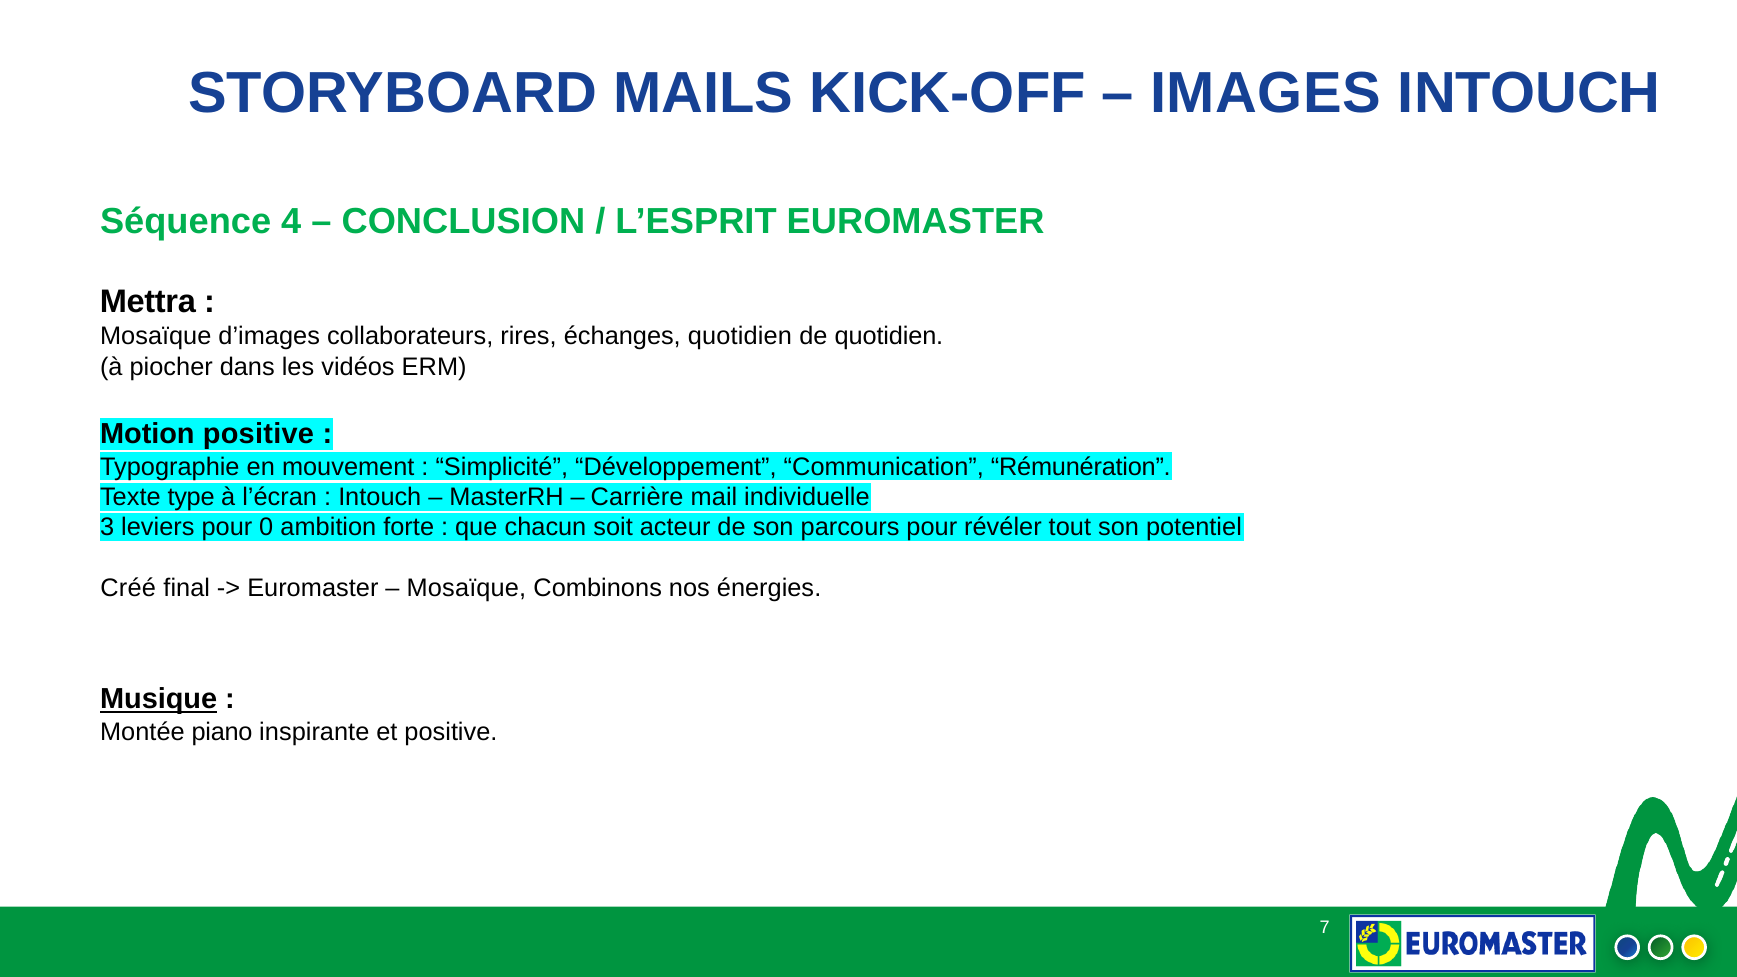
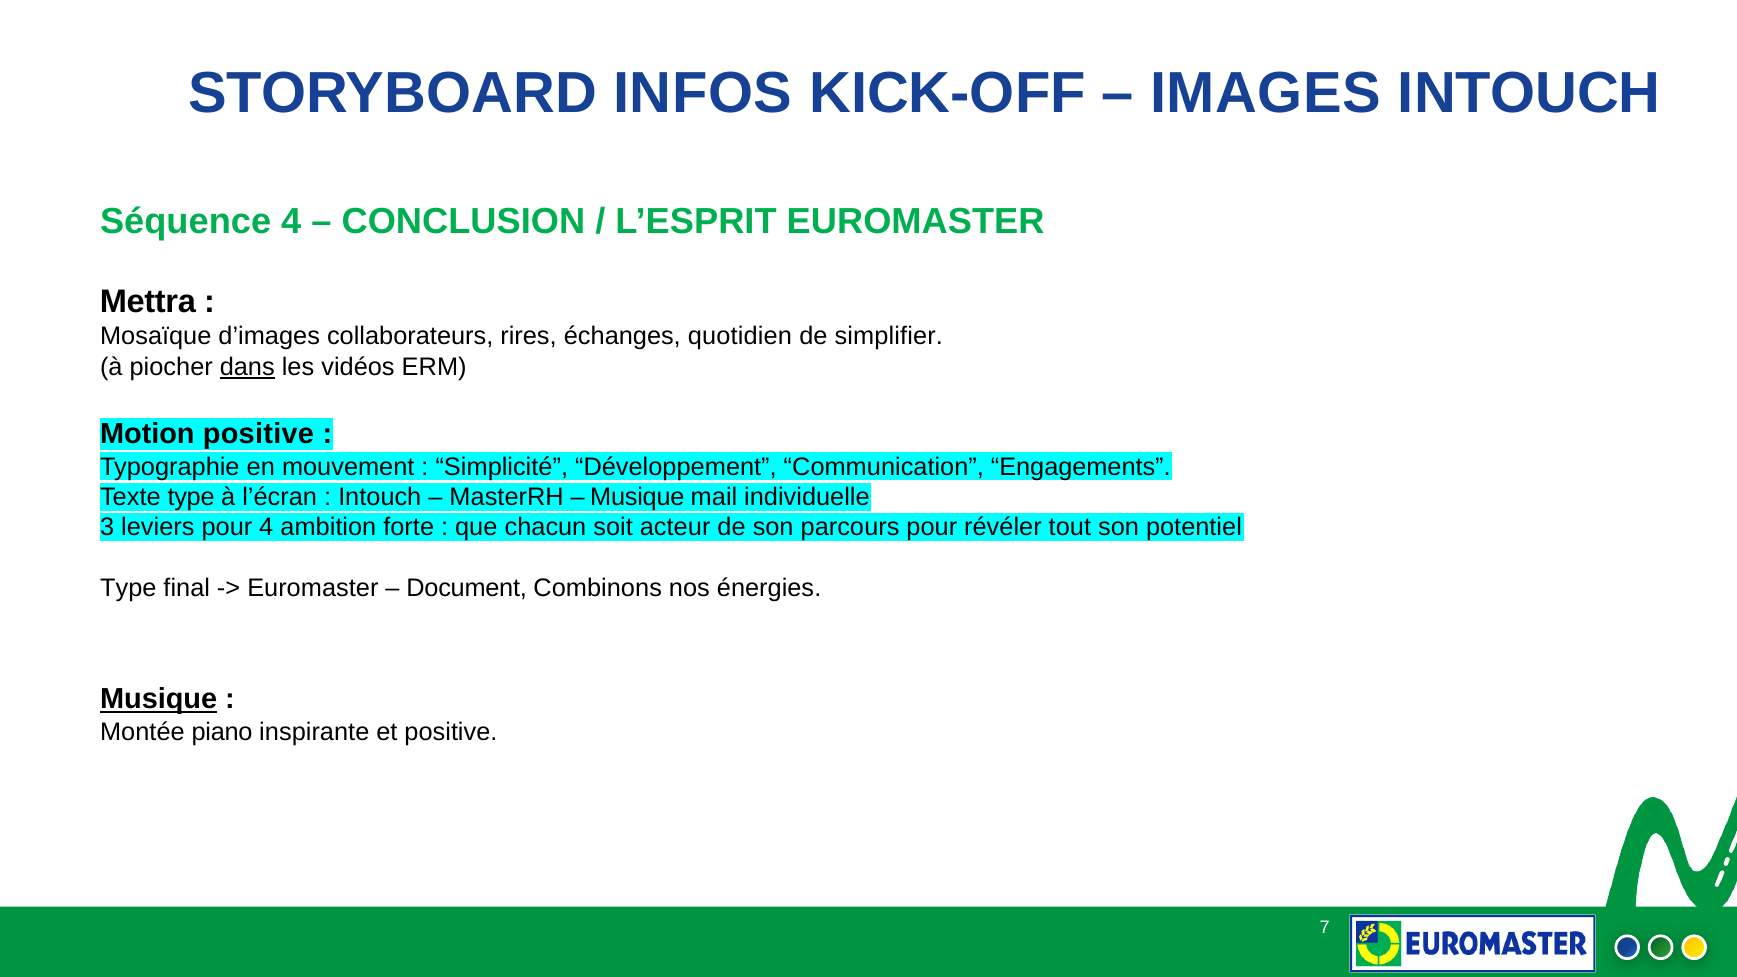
MAILS: MAILS -> INFOS
de quotidien: quotidien -> simplifier
dans underline: none -> present
Rémunération: Rémunération -> Engagements
Carrière at (637, 497): Carrière -> Musique
pour 0: 0 -> 4
Créé at (128, 589): Créé -> Type
Mosaïque at (466, 589): Mosaïque -> Document
